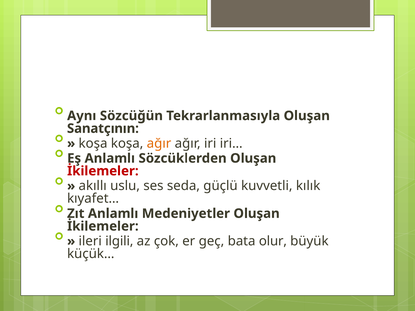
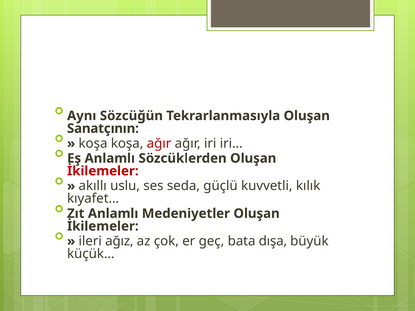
ağır at (159, 144) colour: orange -> red
ilgili: ilgili -> ağız
olur: olur -> dışa
